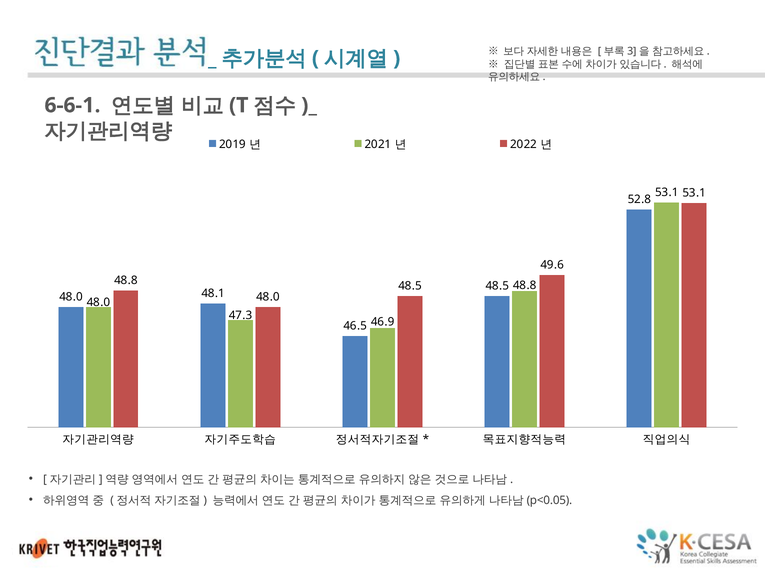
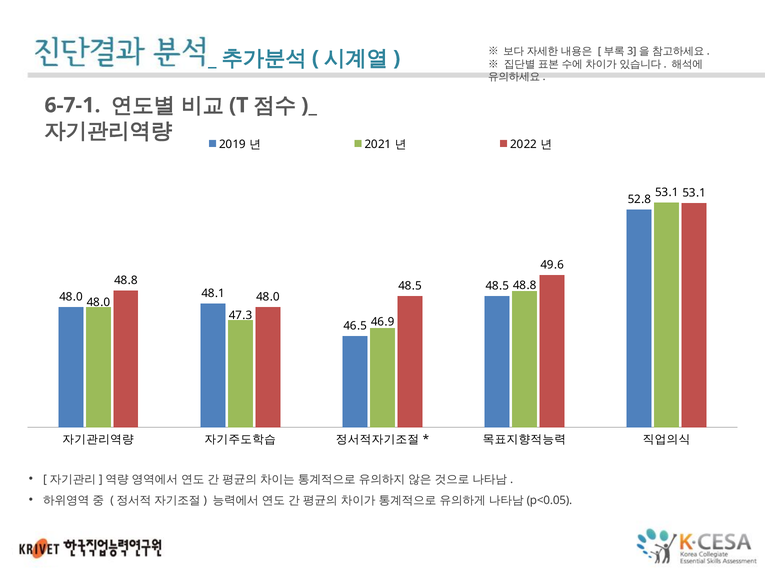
6-6-1: 6-6-1 -> 6-7-1
